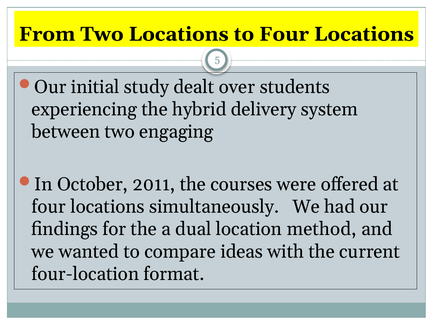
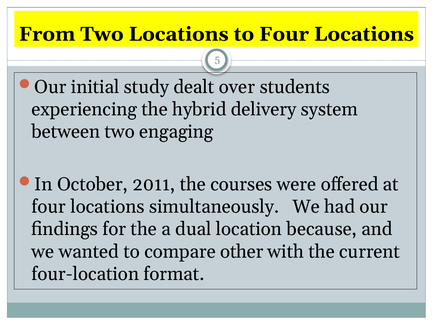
method: method -> because
ideas: ideas -> other
